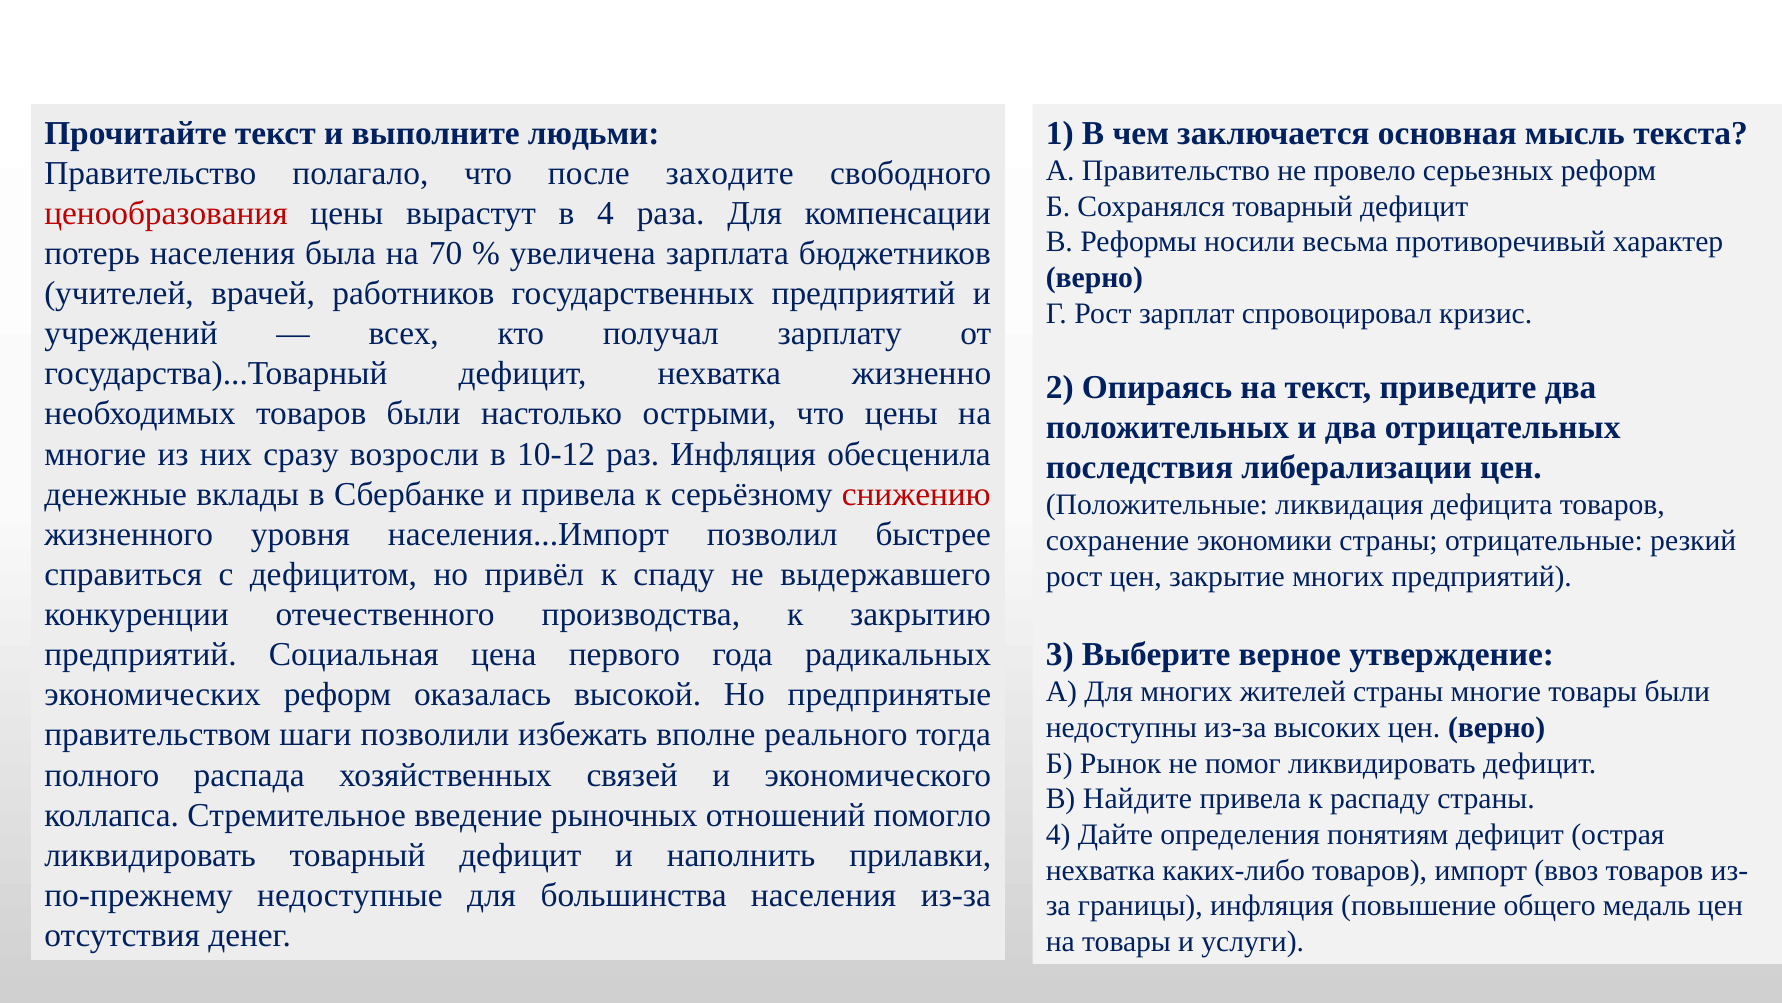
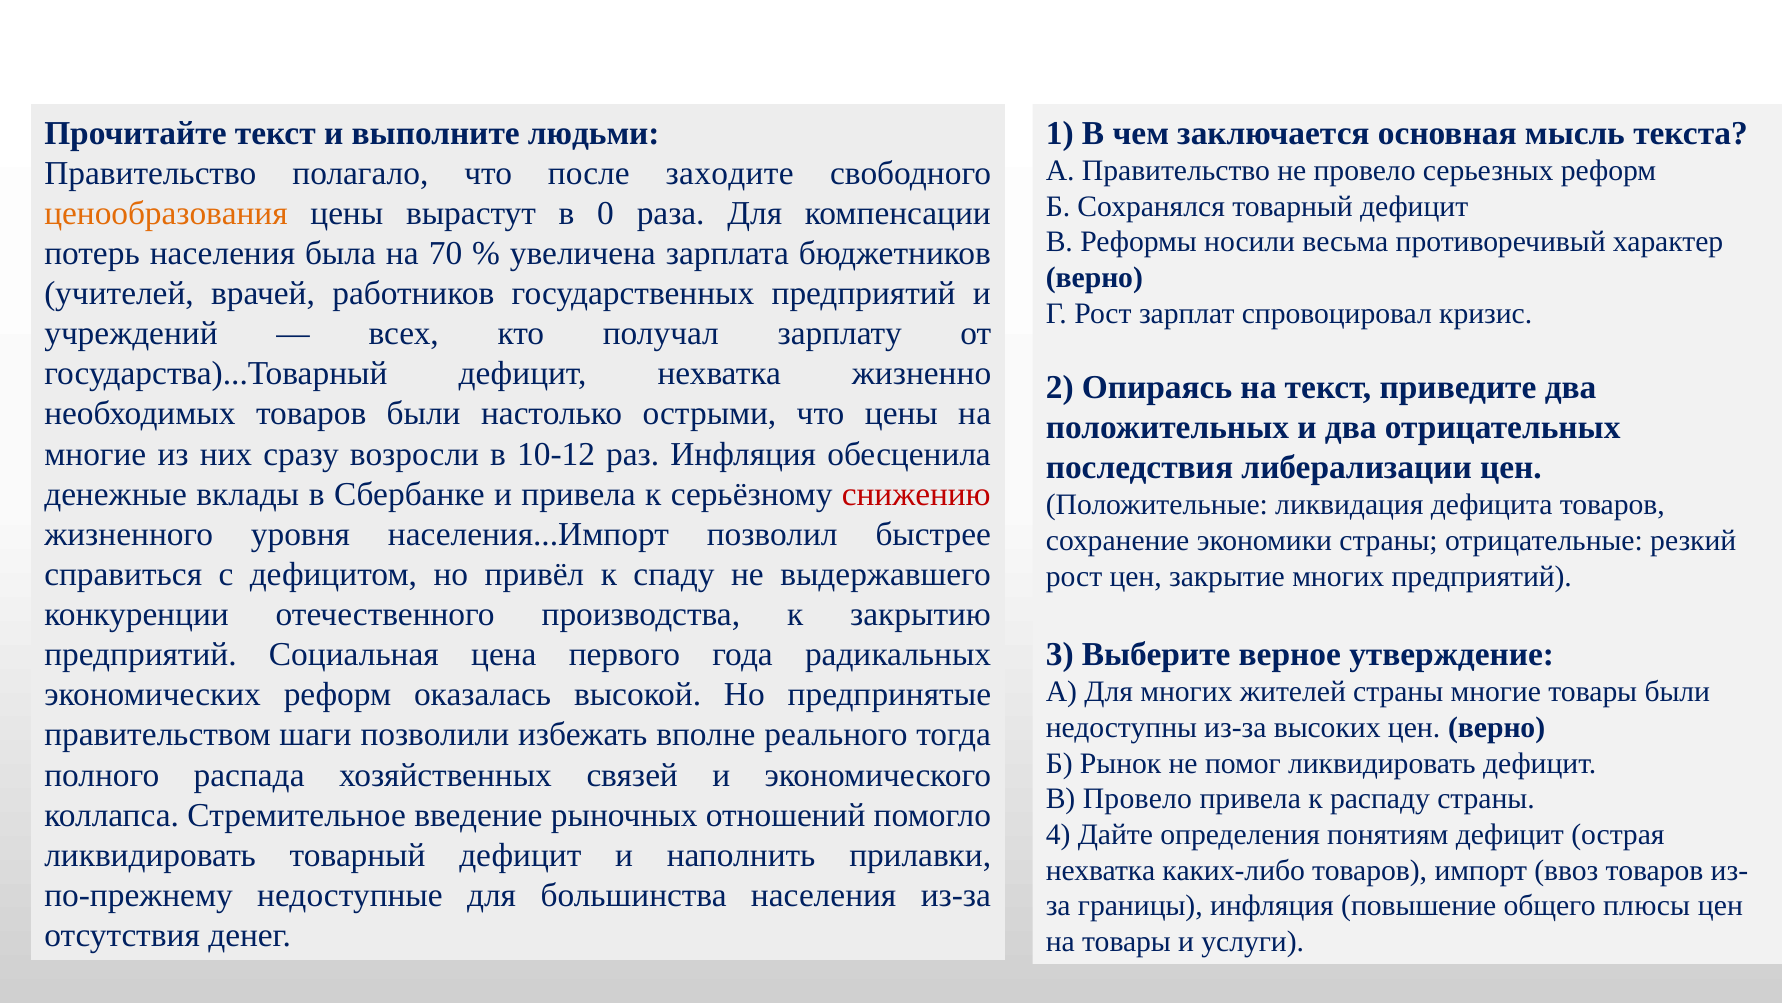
ценообразования colour: red -> orange
в 4: 4 -> 0
В Найдите: Найдите -> Провело
медаль: медаль -> плюсы
